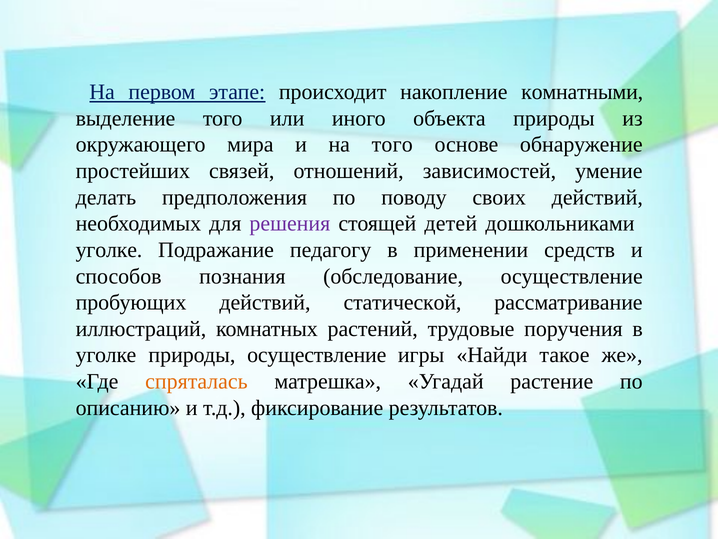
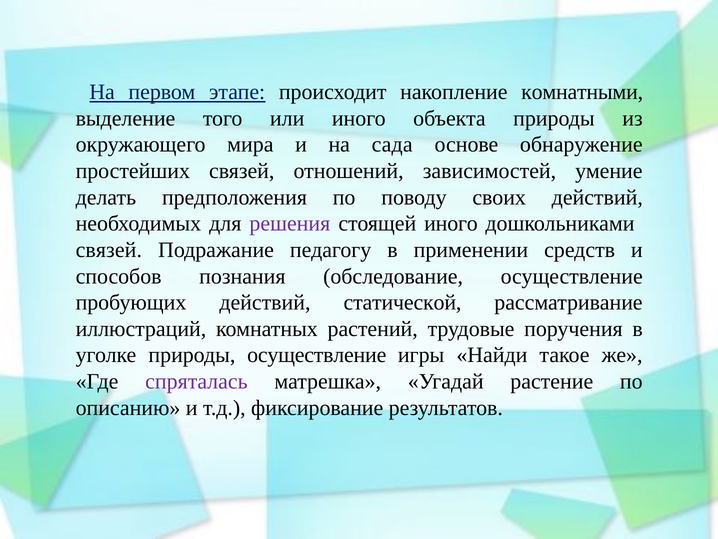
на того: того -> сада
стоящей детей: детей -> иного
уголке at (109, 250): уголке -> связей
спряталась colour: orange -> purple
